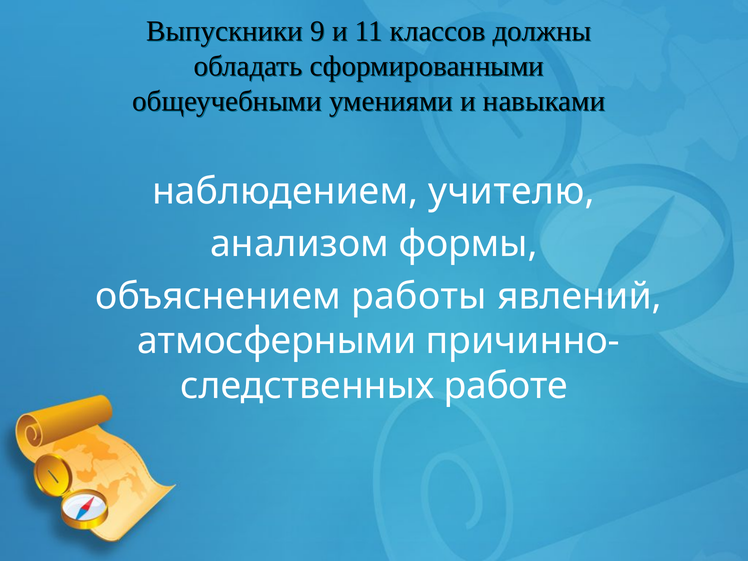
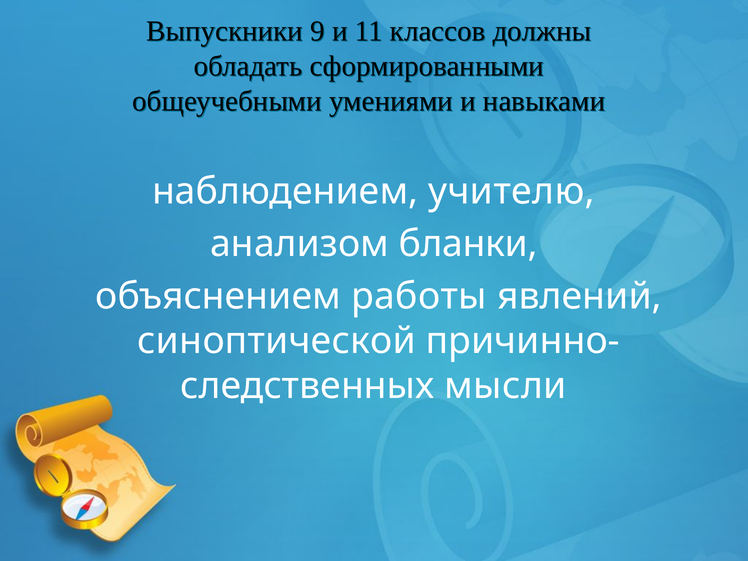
формы: формы -> бланки
атмосферными: атмосферными -> синоптической
работе: работе -> мысли
